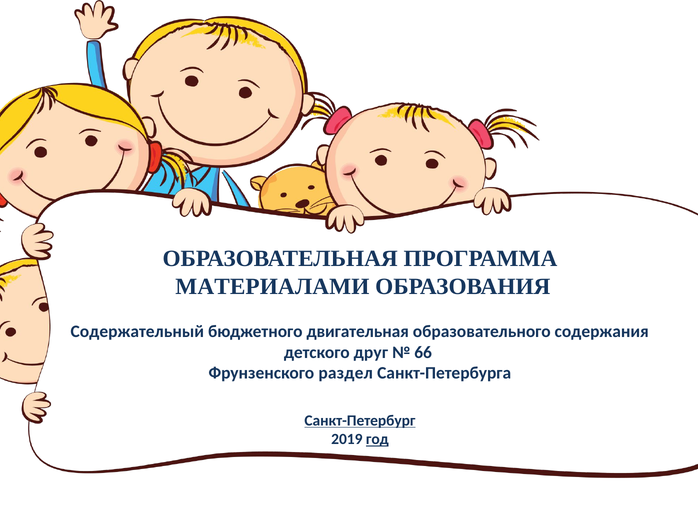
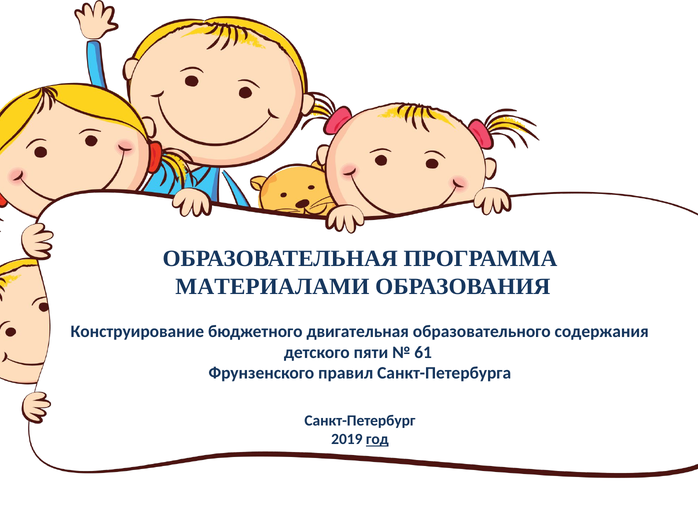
Содержательный: Содержательный -> Конструирование
друг: друг -> пяти
66: 66 -> 61
раздел: раздел -> правил
Санкт-Петербург underline: present -> none
